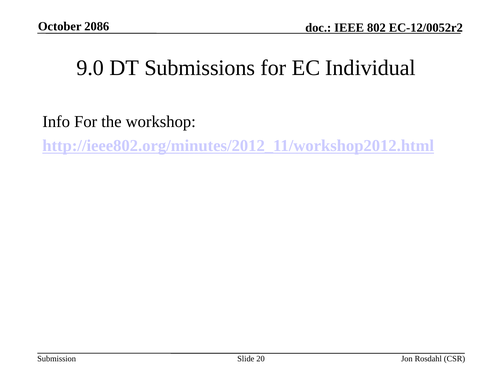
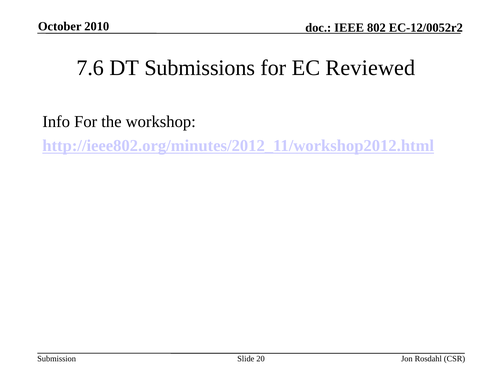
2086: 2086 -> 2010
9.0: 9.0 -> 7.6
Individual: Individual -> Reviewed
